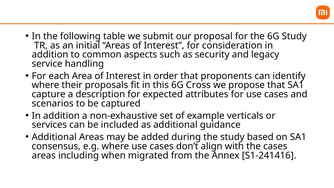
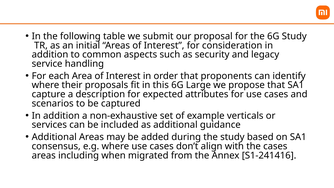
Cross: Cross -> Large
